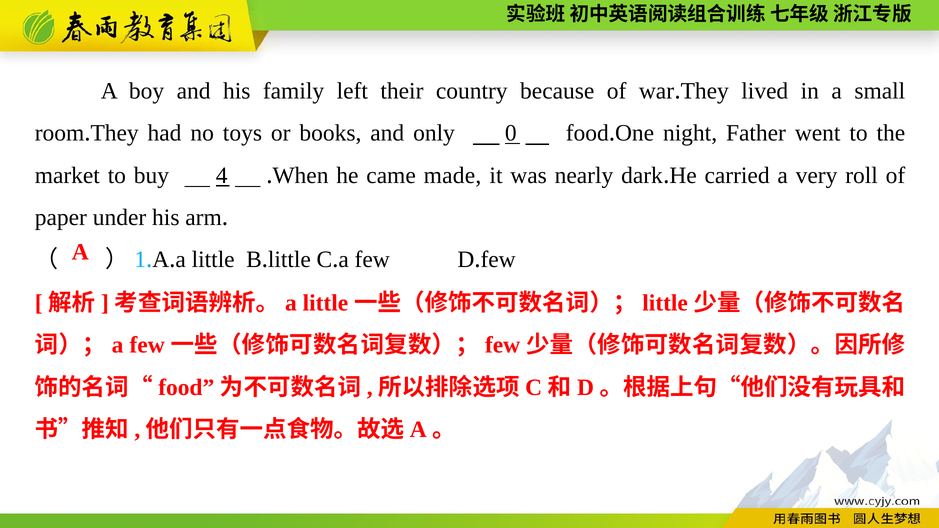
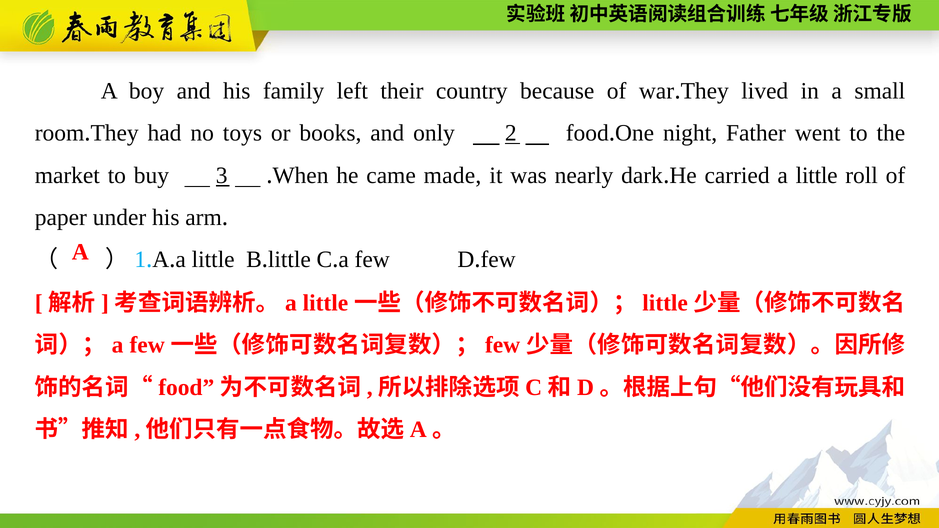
0: 0 -> 2
4: 4 -> 3
carried a very: very -> little
